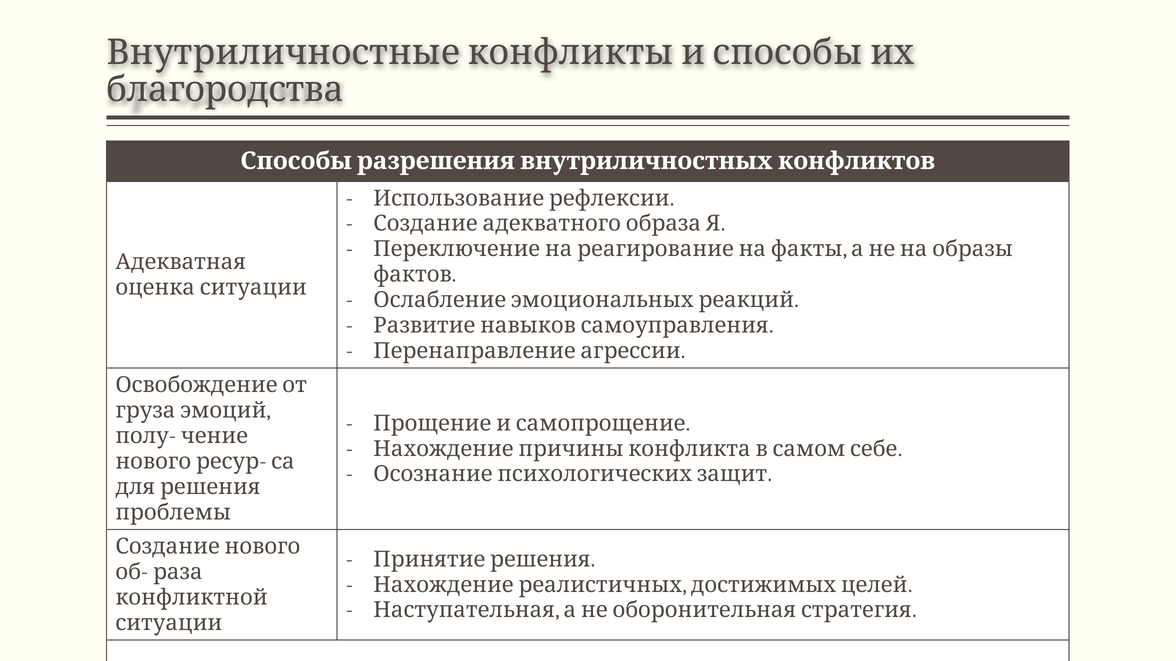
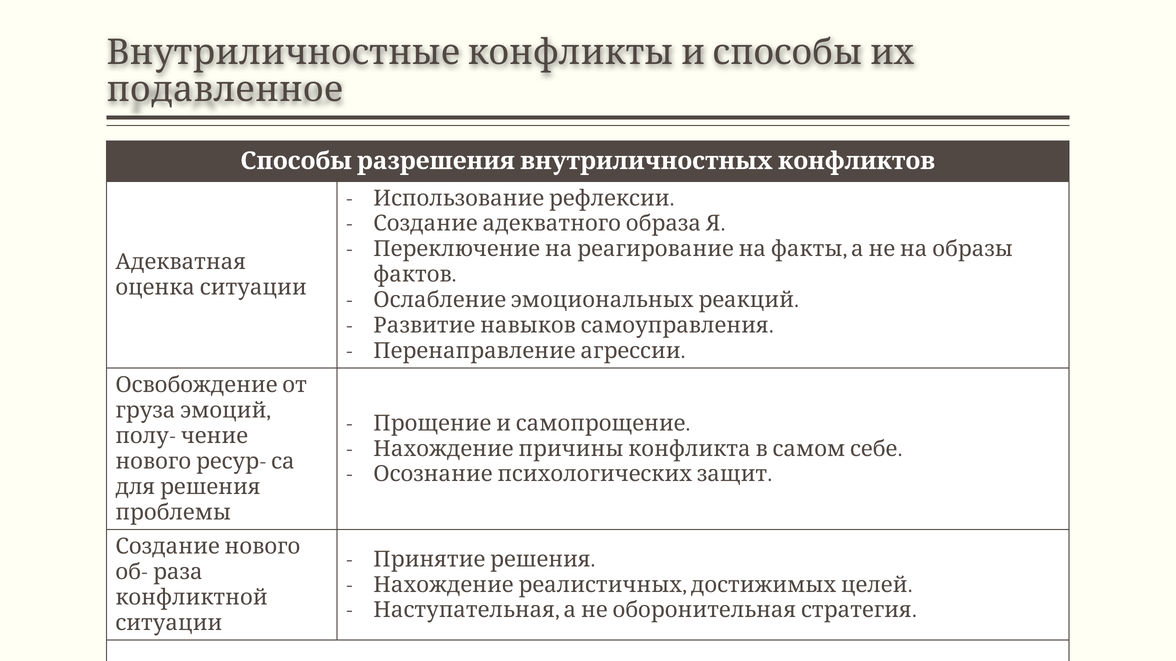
благородства: благородства -> подавленное
